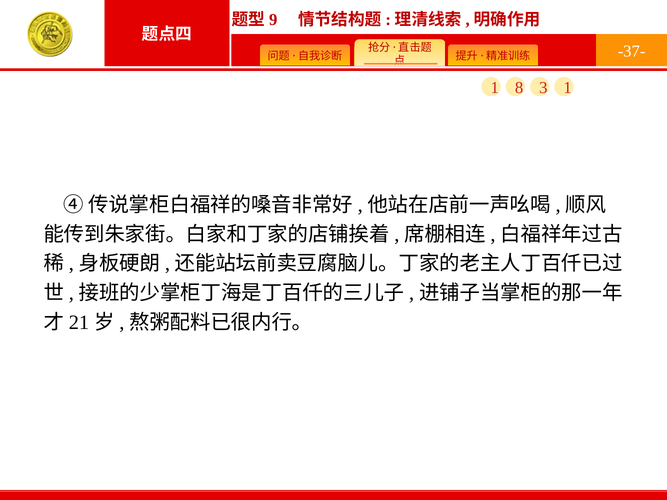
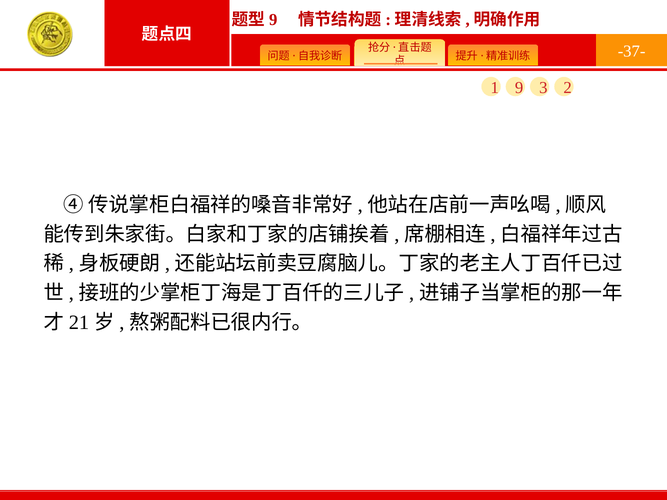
8: 8 -> 9
3 1: 1 -> 2
